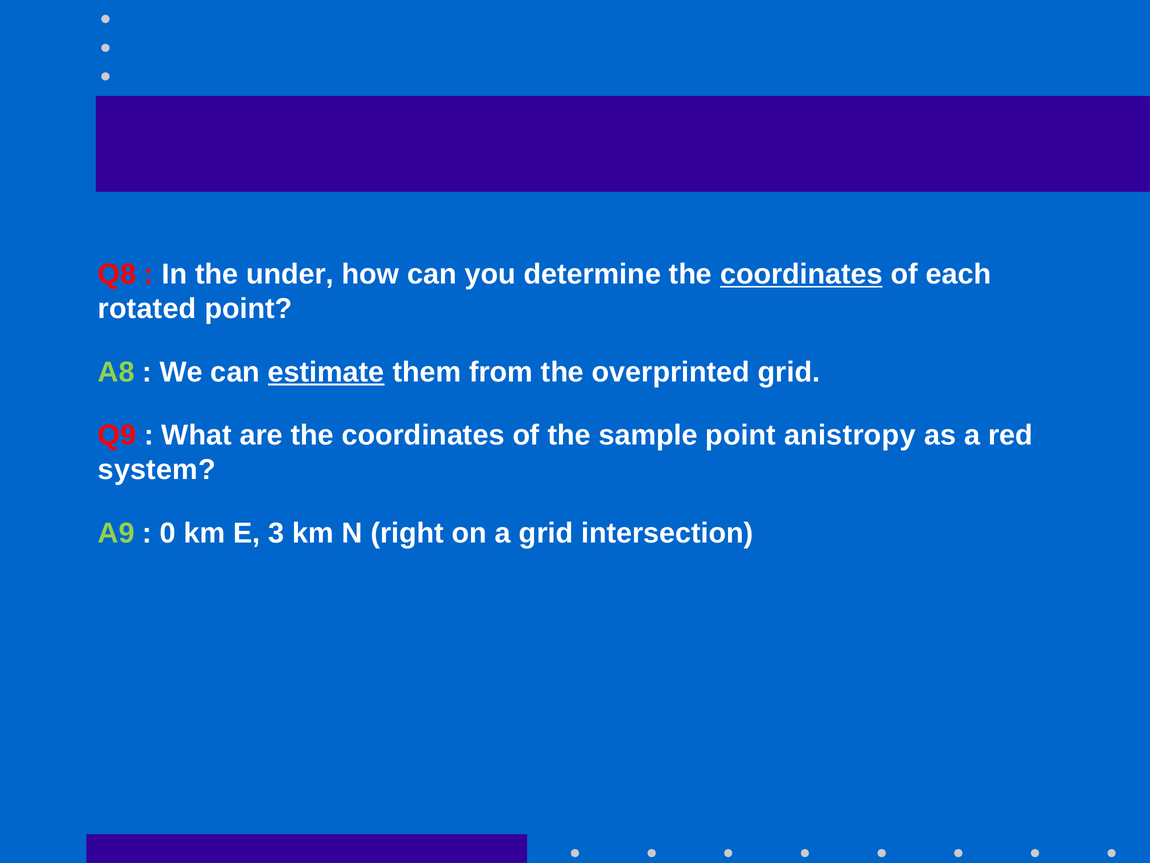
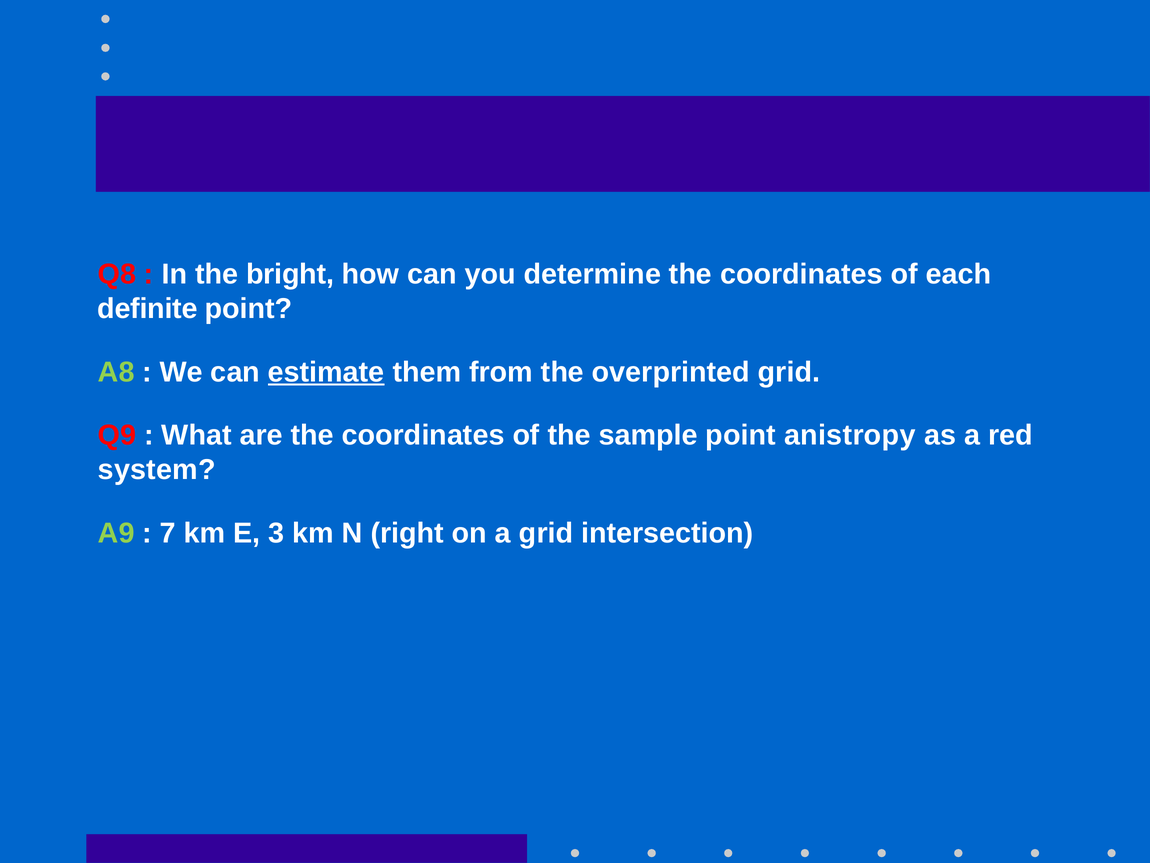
under: under -> bright
coordinates at (801, 274) underline: present -> none
rotated: rotated -> definite
0: 0 -> 7
